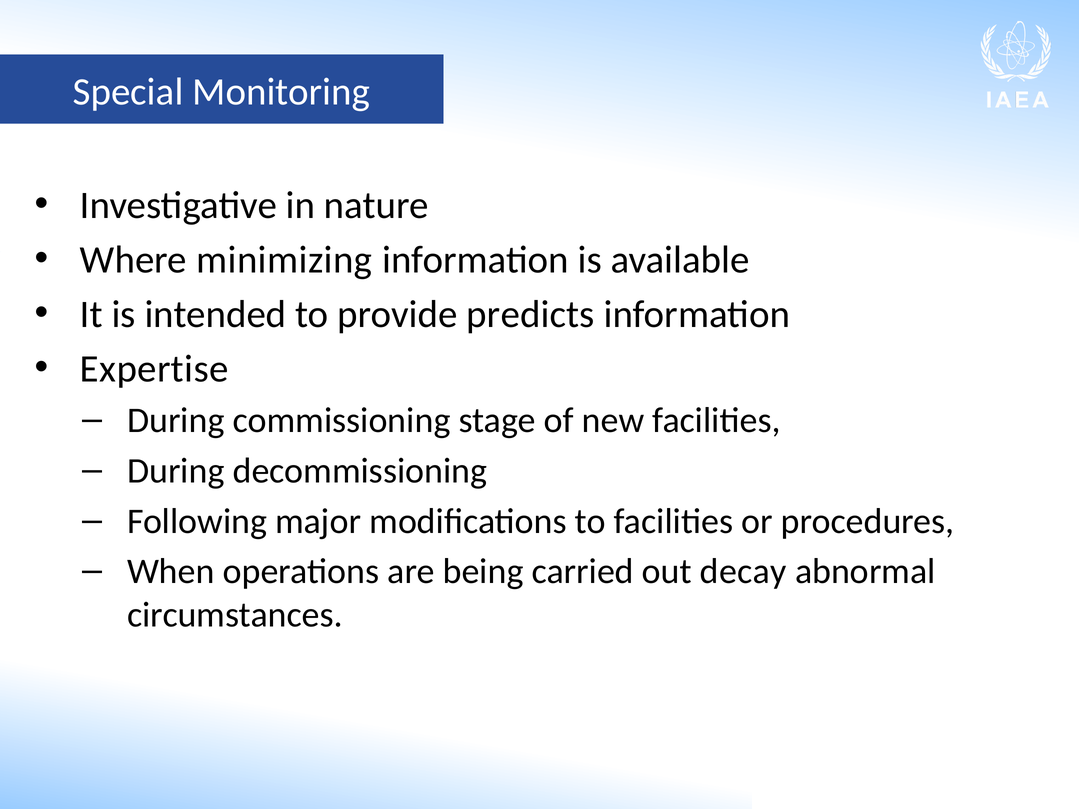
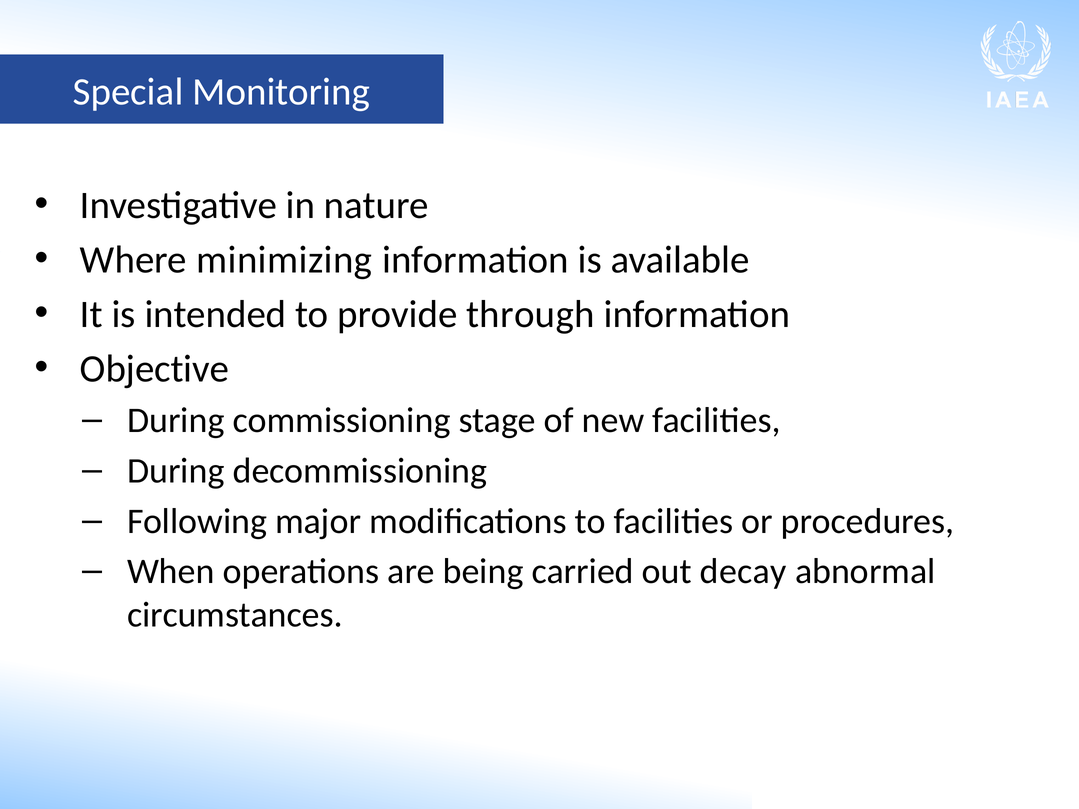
predicts: predicts -> through
Expertise: Expertise -> Objective
